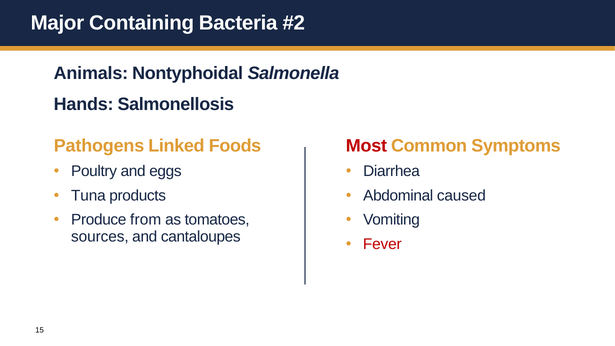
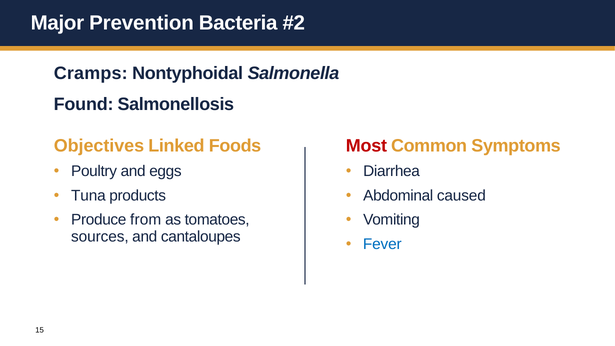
Containing: Containing -> Prevention
Animals: Animals -> Cramps
Hands: Hands -> Found
Pathogens: Pathogens -> Objectives
Fever colour: red -> blue
